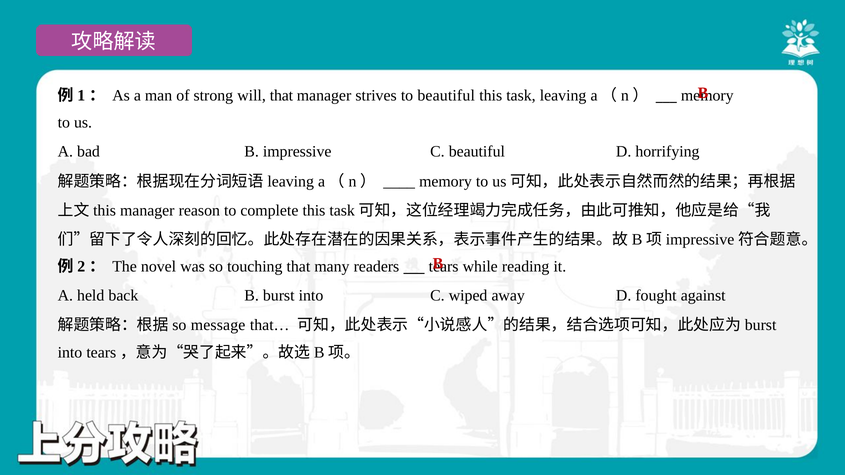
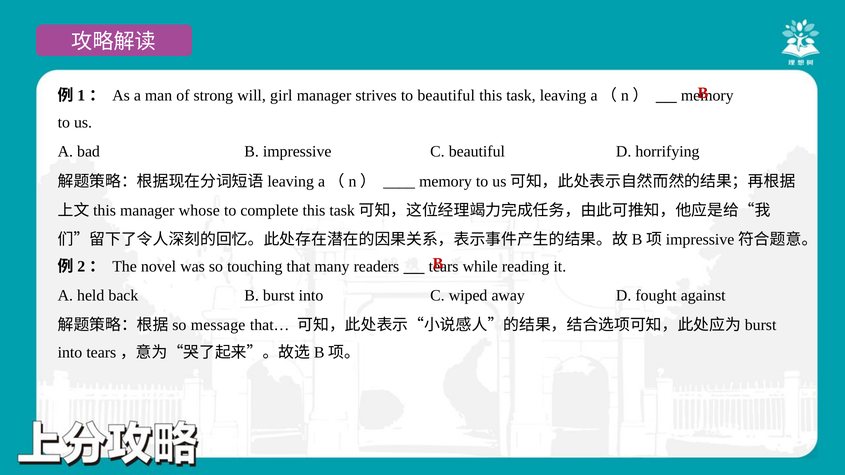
will that: that -> girl
reason: reason -> whose
